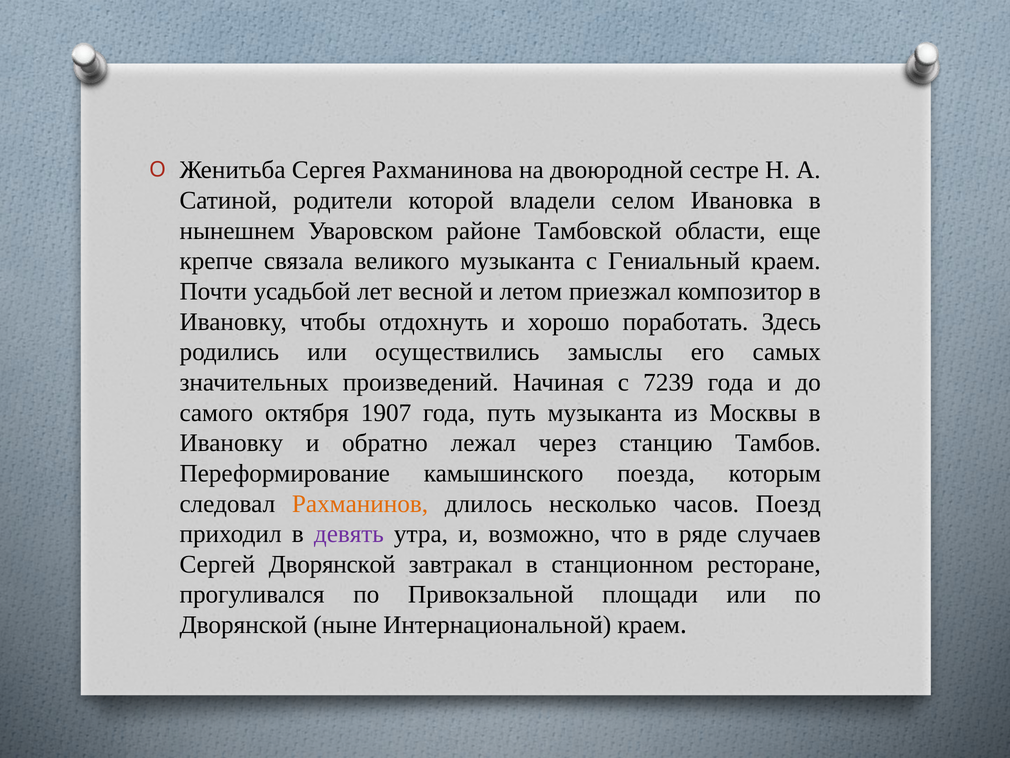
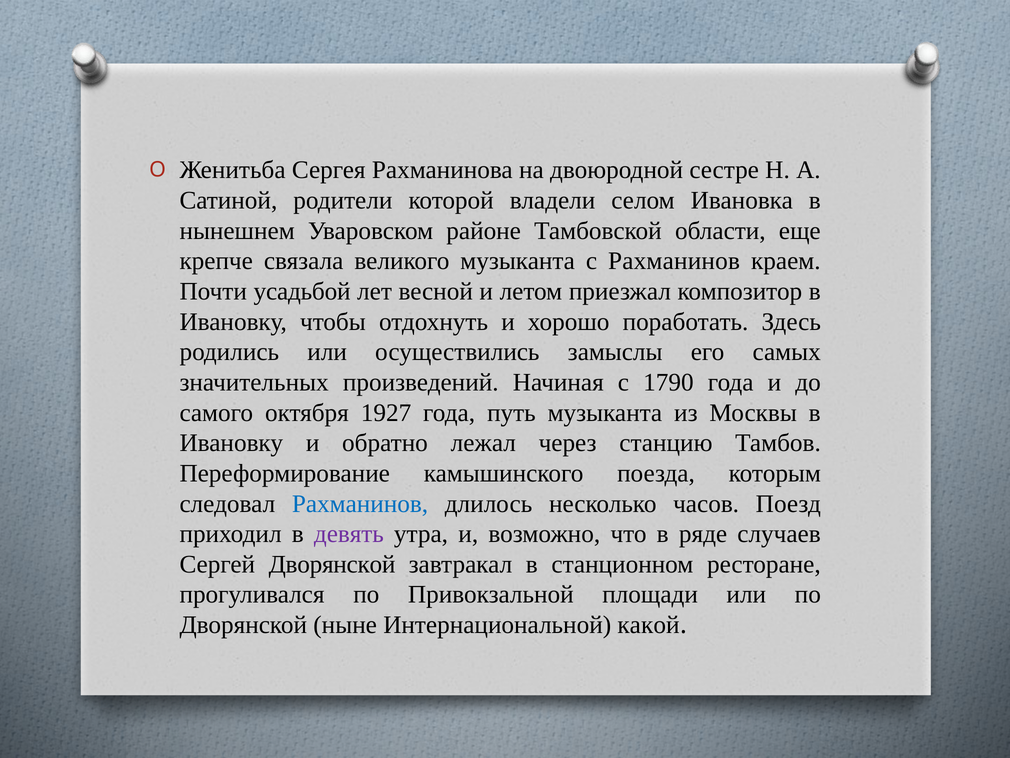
с Гениальный: Гениальный -> Рахманинов
7239: 7239 -> 1790
1907: 1907 -> 1927
Рахманинов at (360, 503) colour: orange -> blue
Интернациональной краем: краем -> какой
